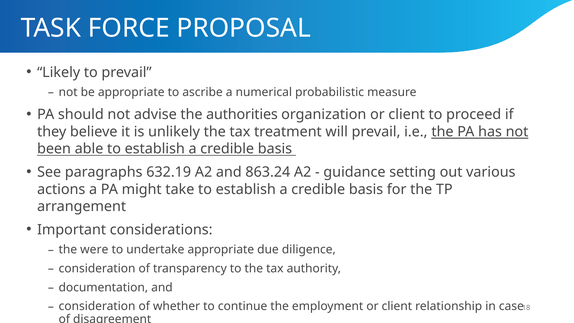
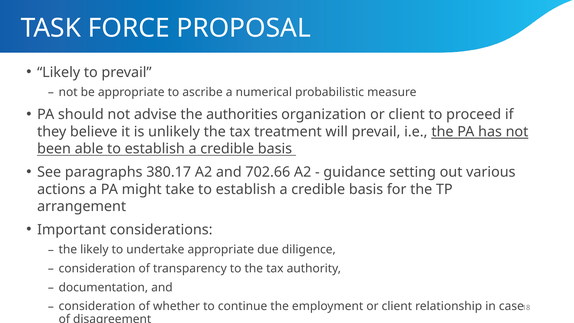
632.19: 632.19 -> 380.17
863.24: 863.24 -> 702.66
the were: were -> likely
